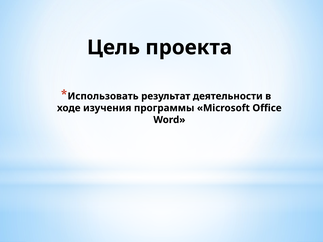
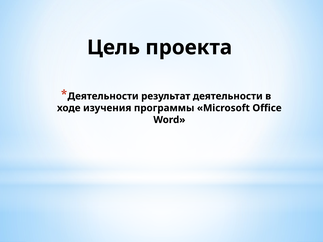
Использовать at (103, 96): Использовать -> Деятельности
